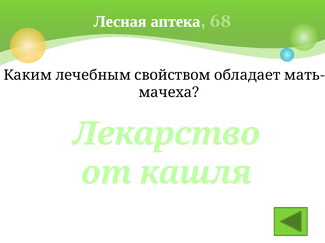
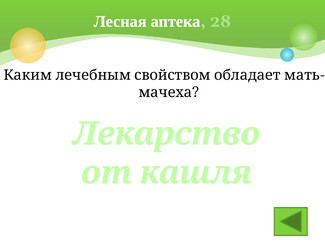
68: 68 -> 28
